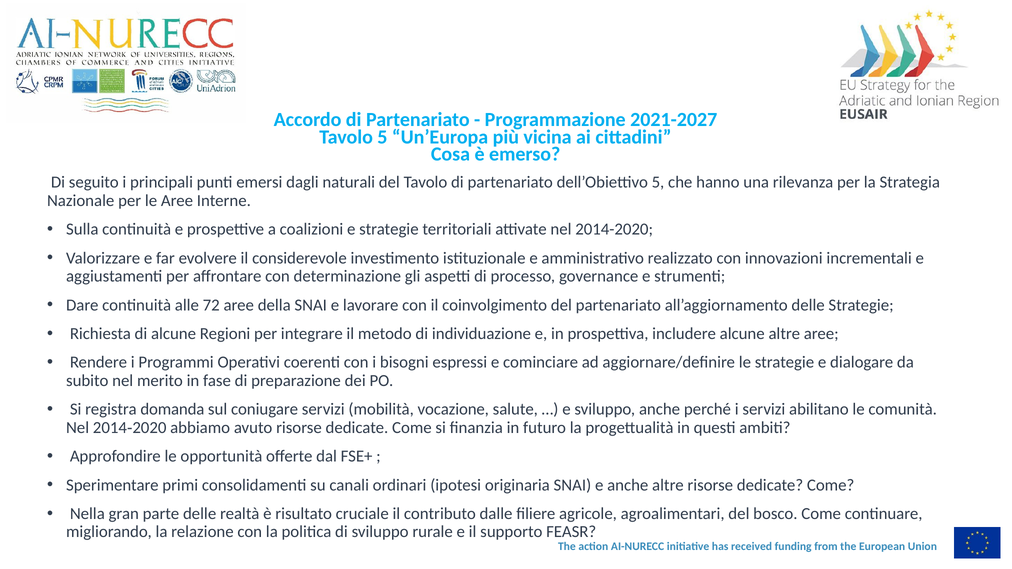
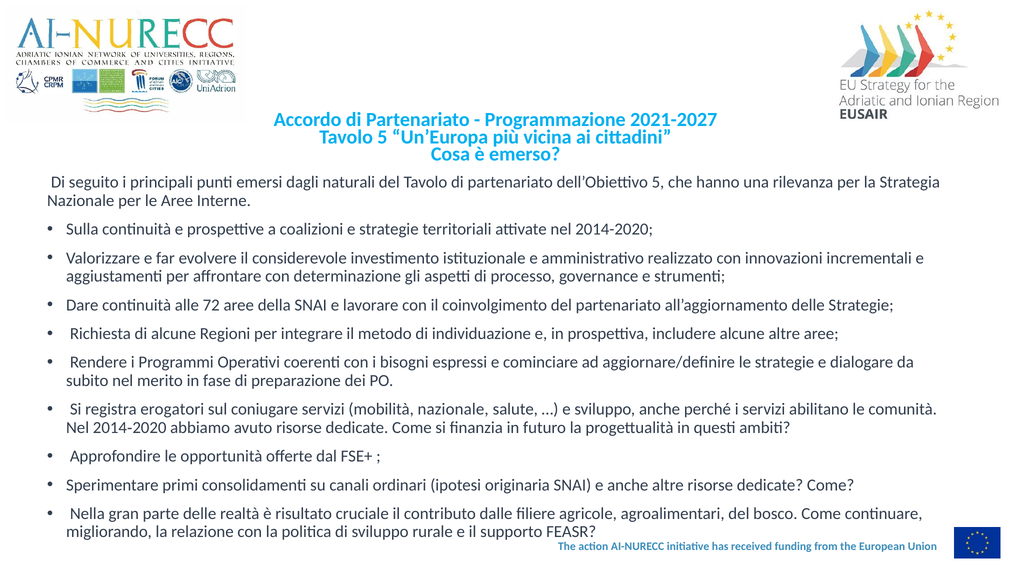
domanda: domanda -> erogatori
mobilità vocazione: vocazione -> nazionale
